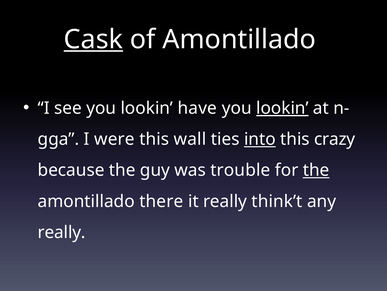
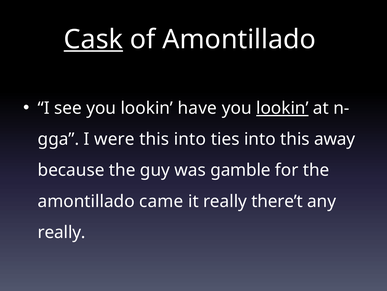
this wall: wall -> into
into at (260, 139) underline: present -> none
crazy: crazy -> away
trouble: trouble -> gamble
the at (316, 170) underline: present -> none
there: there -> came
think’t: think’t -> there’t
